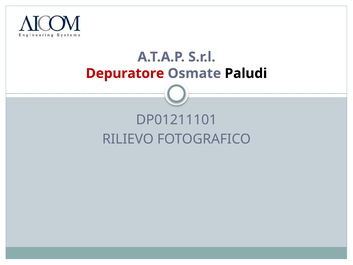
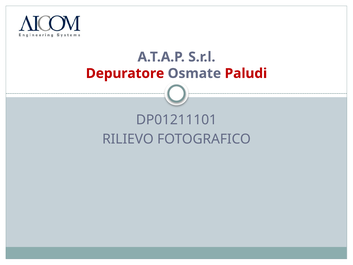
Paludi colour: black -> red
